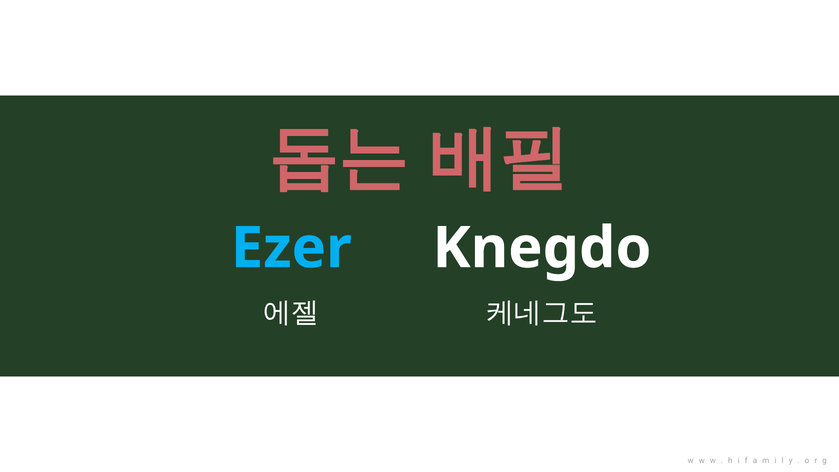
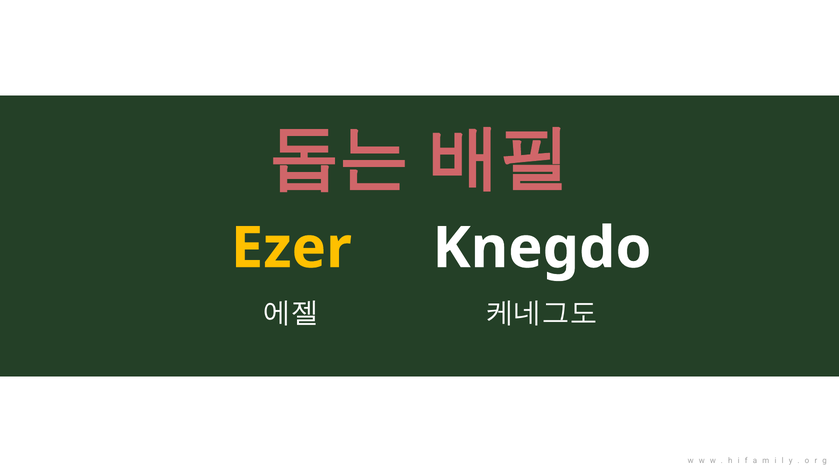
Ezer colour: light blue -> yellow
